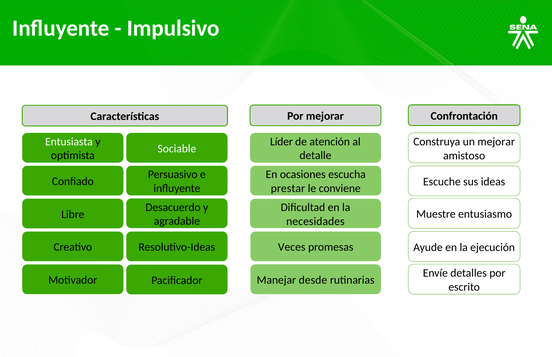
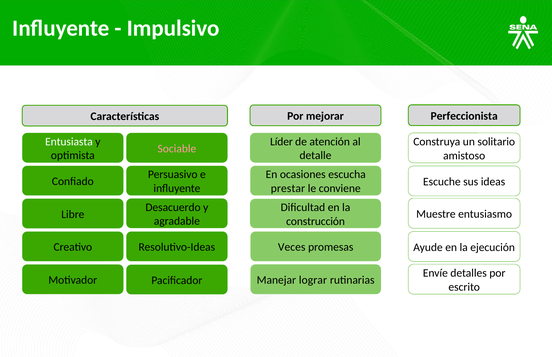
Confrontación: Confrontación -> Perfeccionista
un mejorar: mejorar -> solitario
Sociable colour: white -> pink
necesidades: necesidades -> construcción
desde: desde -> lograr
